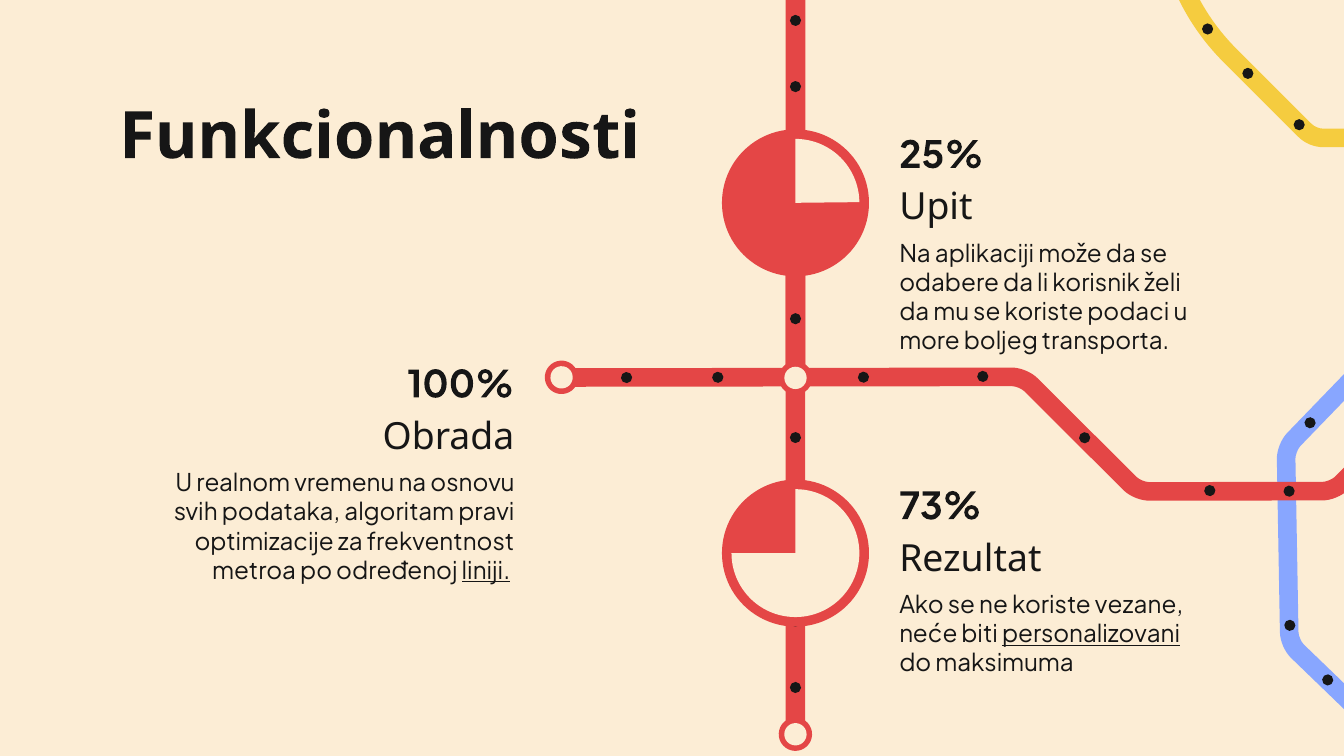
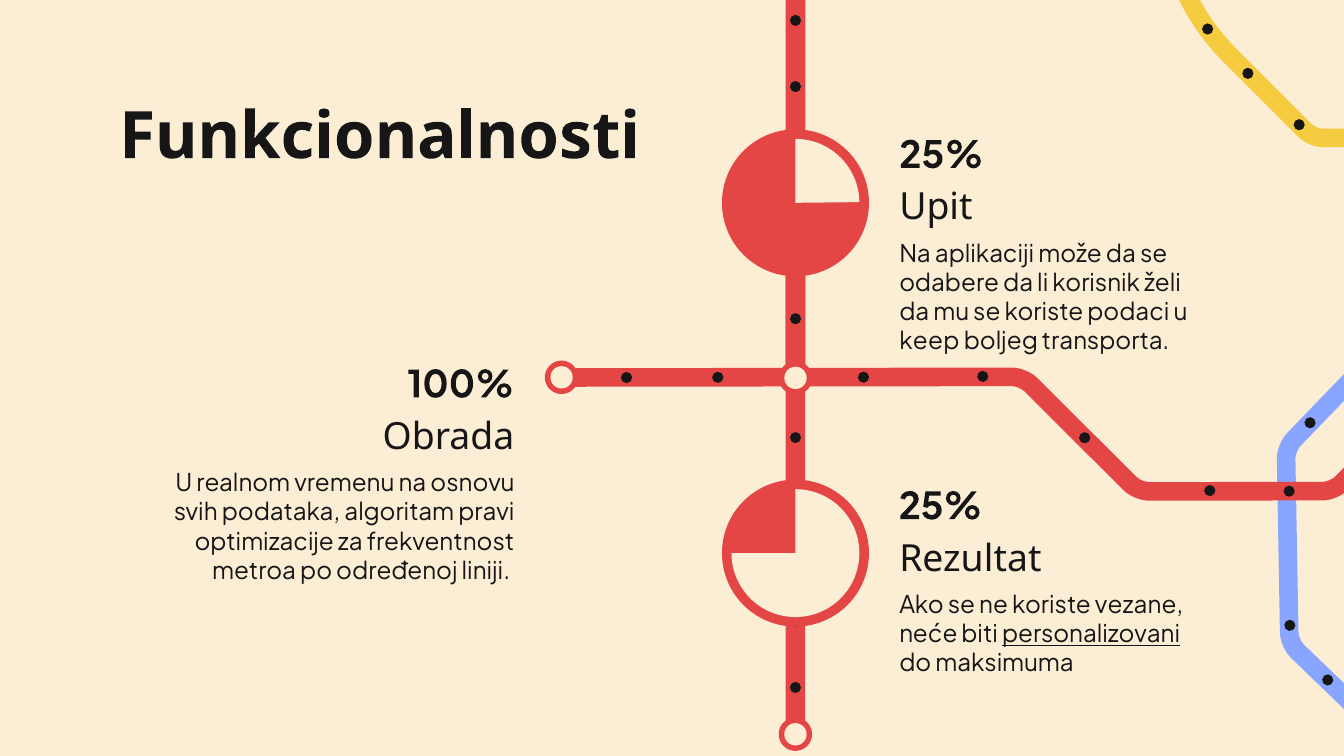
more: more -> keep
73% at (940, 507): 73% -> 25%
liniji underline: present -> none
